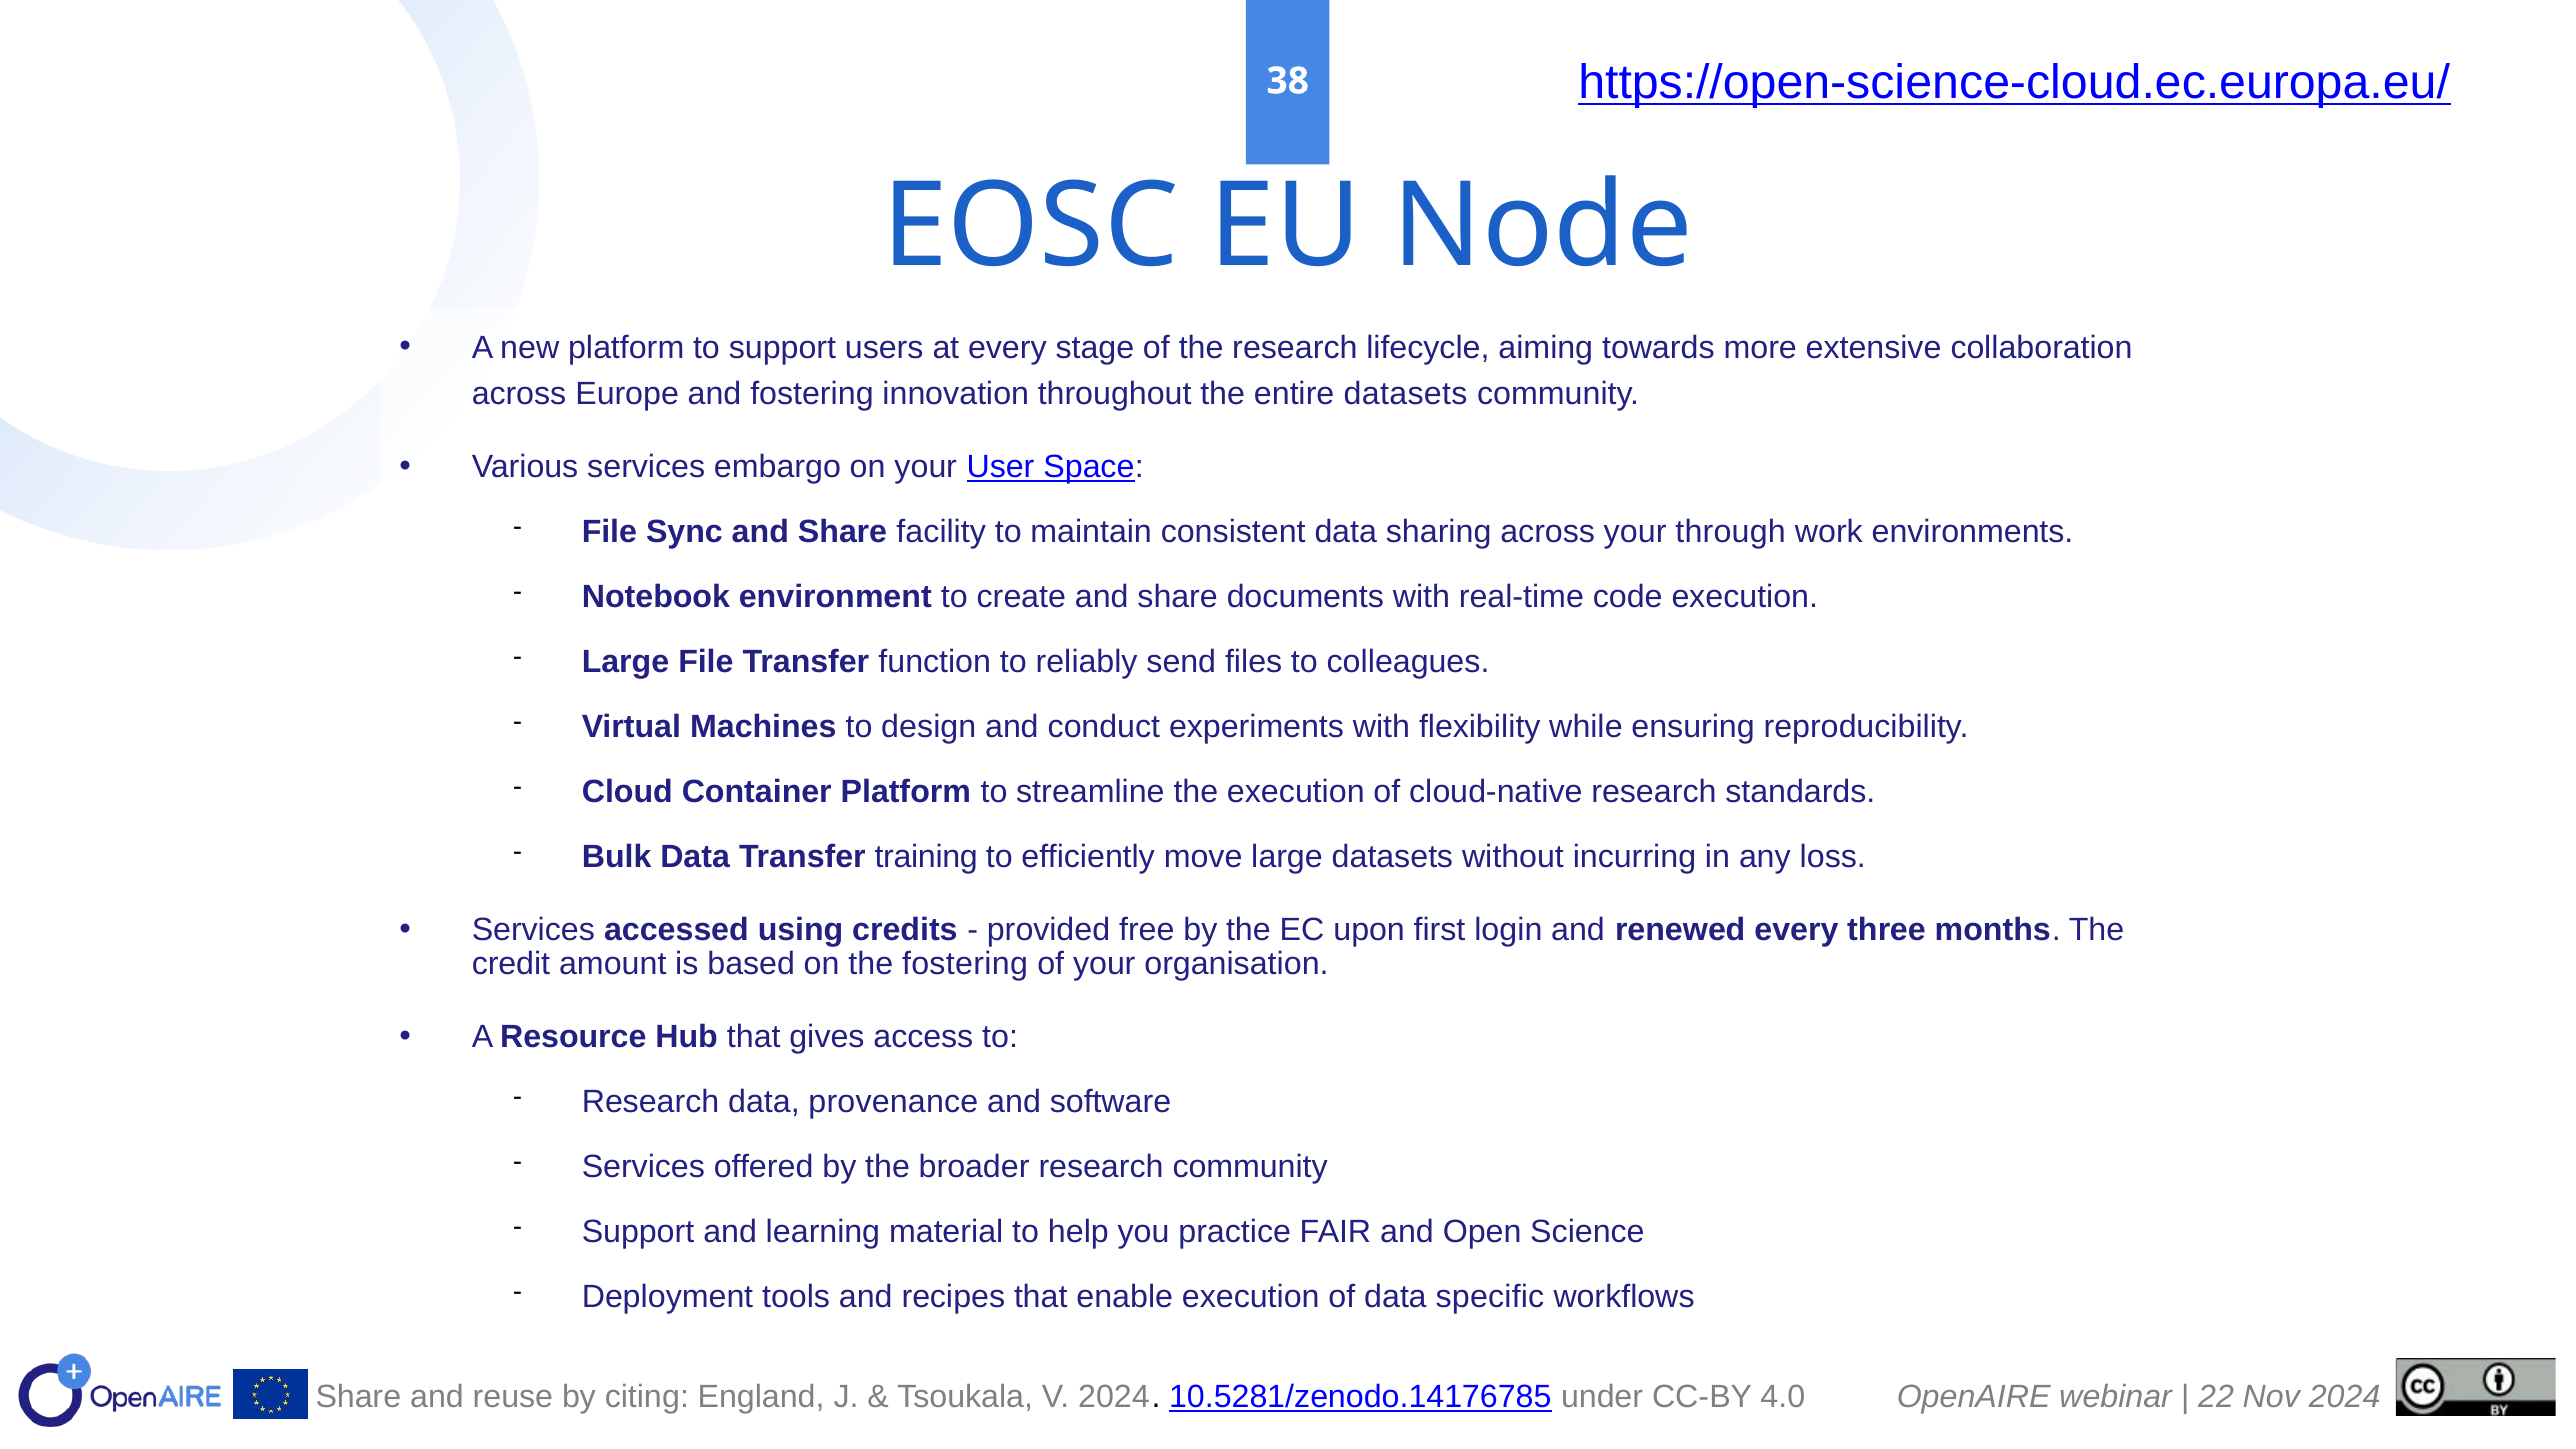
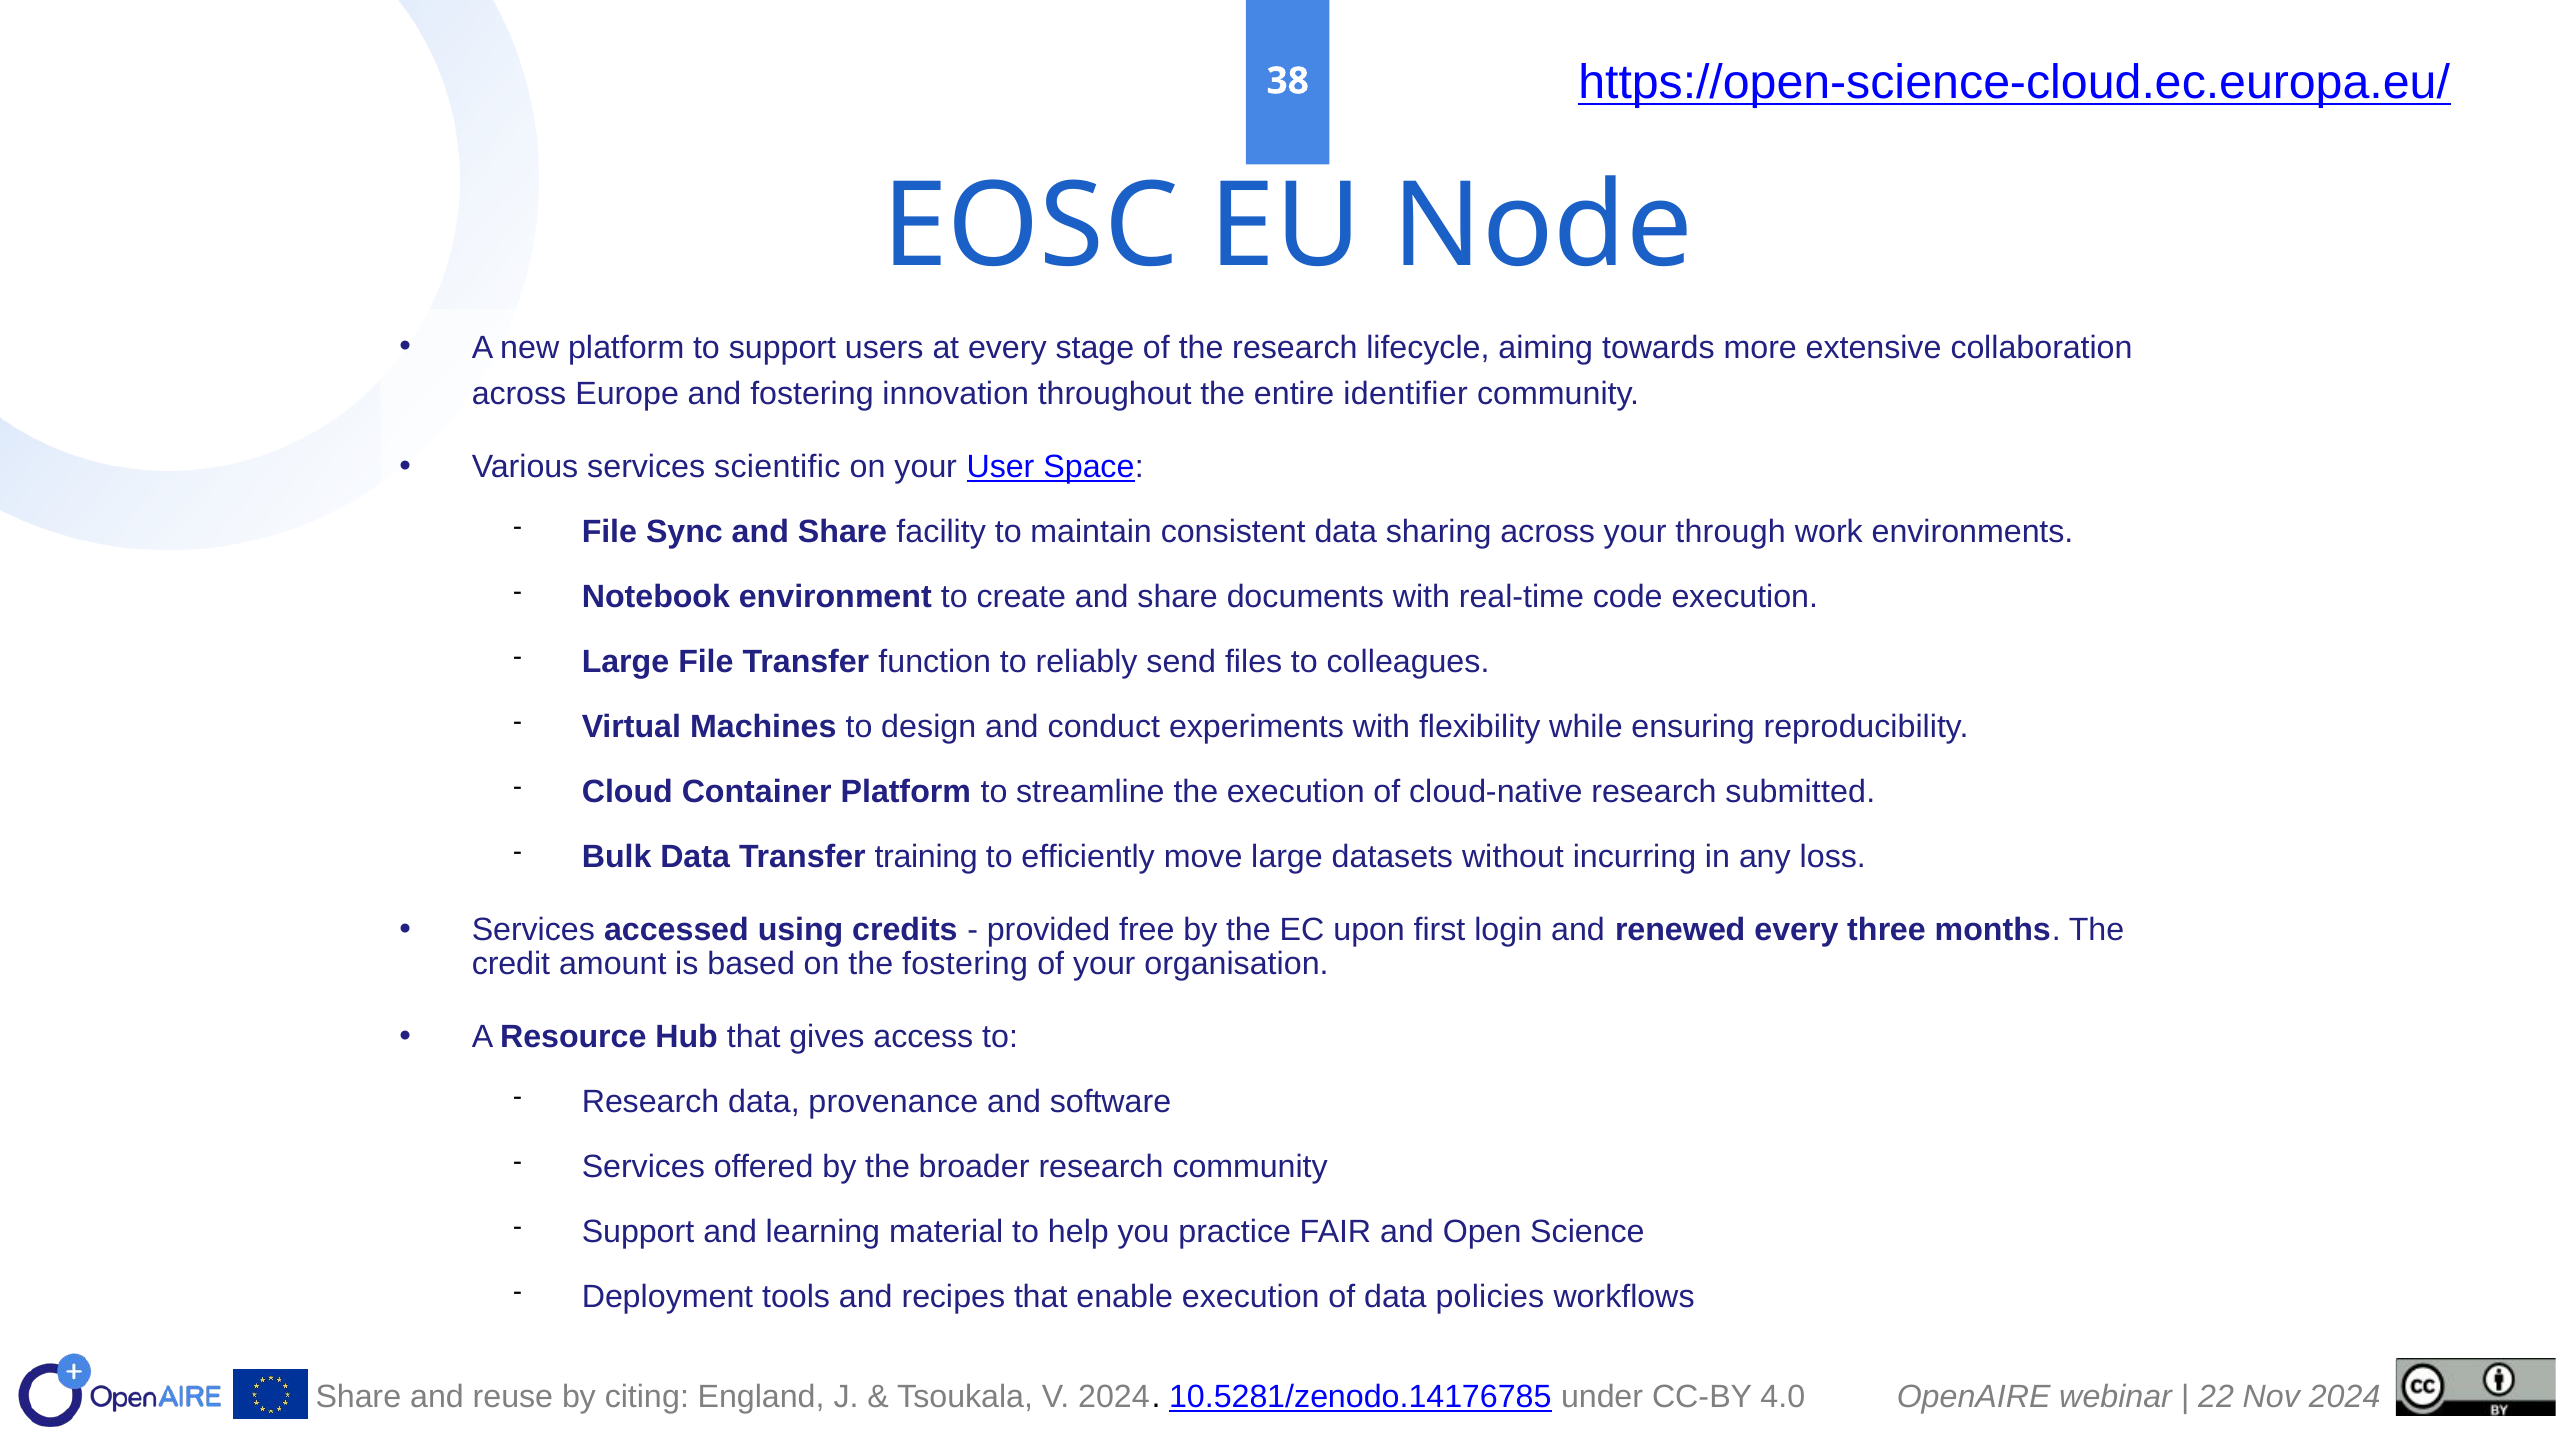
entire datasets: datasets -> identifier
embargo: embargo -> scientific
standards: standards -> submitted
specific: specific -> policies
